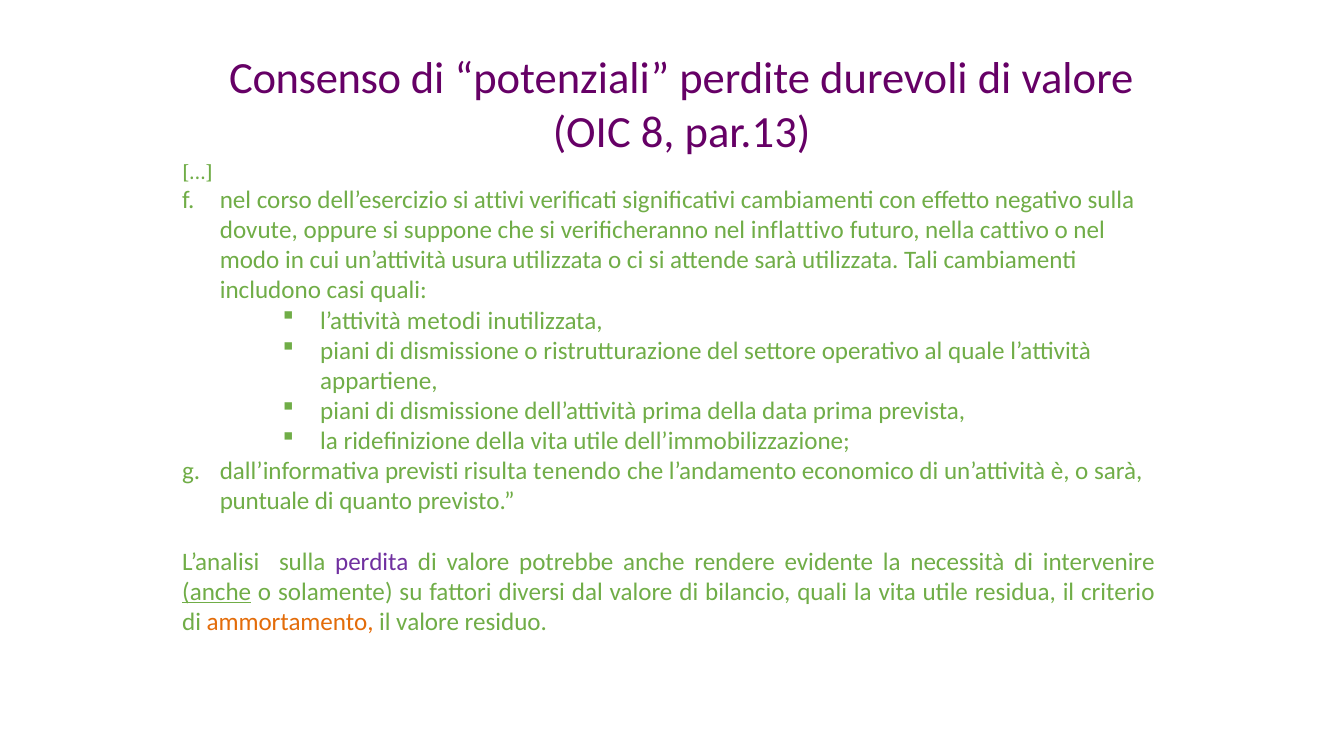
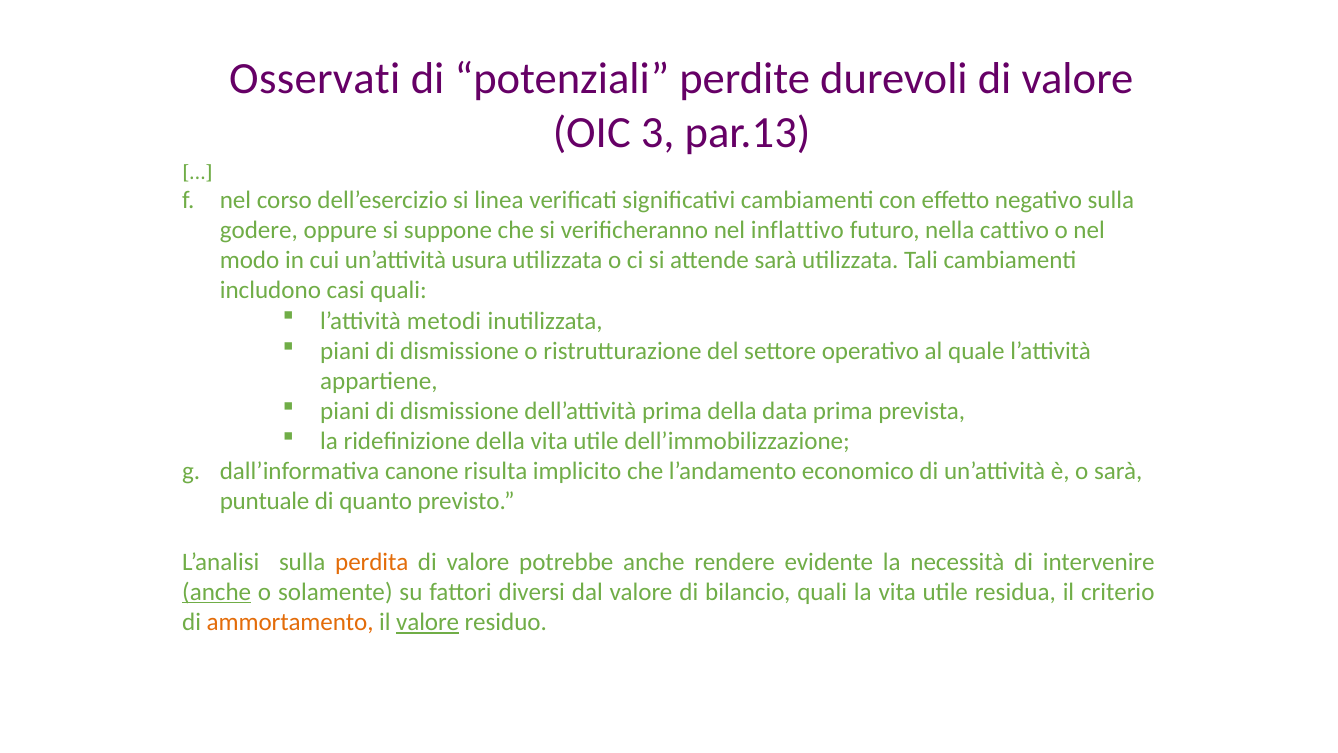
Consenso: Consenso -> Osservati
8: 8 -> 3
attivi: attivi -> linea
dovute: dovute -> godere
previsti: previsti -> canone
tenendo: tenendo -> implicito
perdita colour: purple -> orange
valore at (428, 622) underline: none -> present
